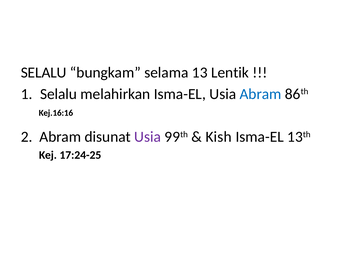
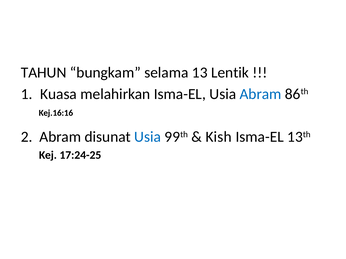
SELALU at (44, 73): SELALU -> TAHUN
Selalu at (59, 94): Selalu -> Kuasa
Usia at (148, 137) colour: purple -> blue
